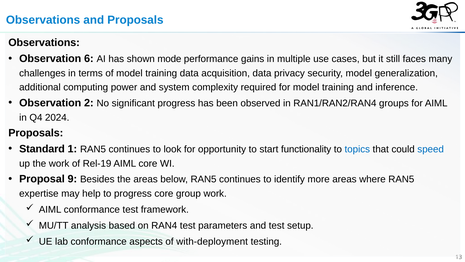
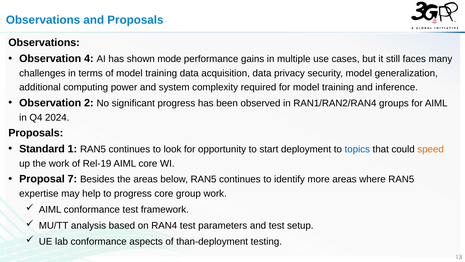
6: 6 -> 4
functionality: functionality -> deployment
speed colour: blue -> orange
9: 9 -> 7
with-deployment: with-deployment -> than-deployment
